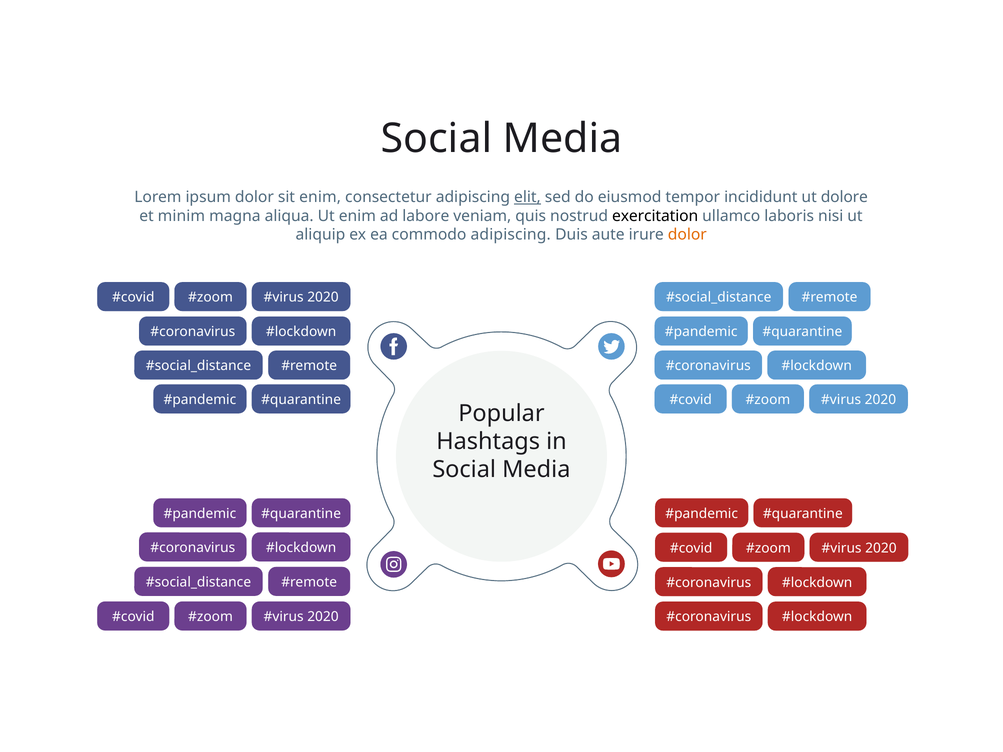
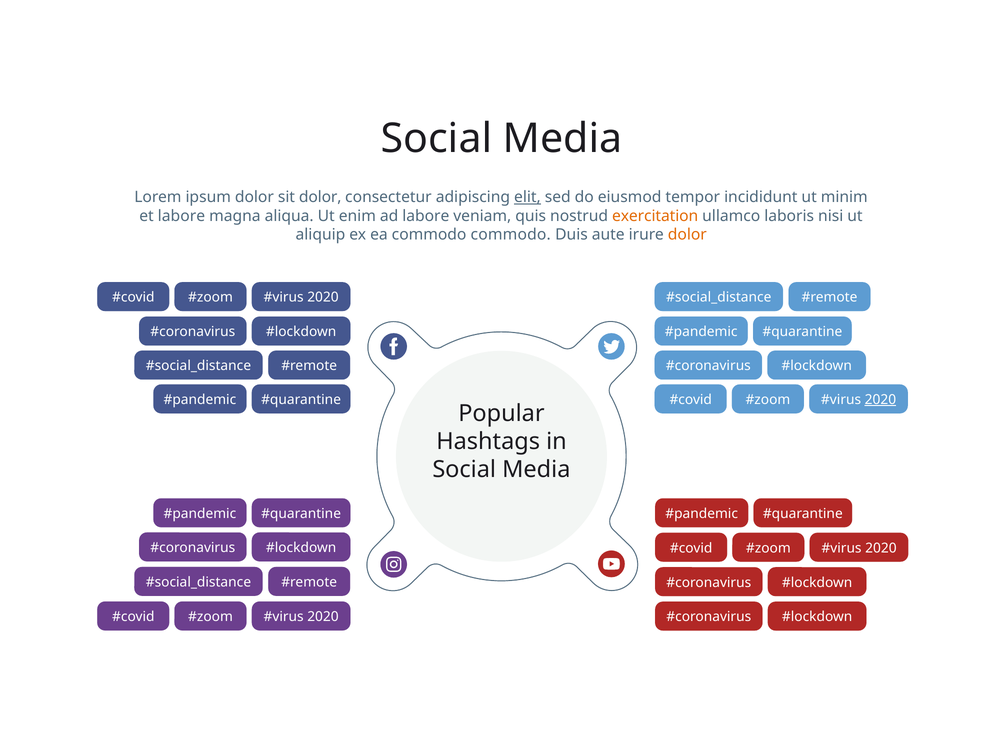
sit enim: enim -> dolor
dolore: dolore -> minim
et minim: minim -> labore
exercitation colour: black -> orange
commodo adipiscing: adipiscing -> commodo
2020 at (880, 400) underline: none -> present
